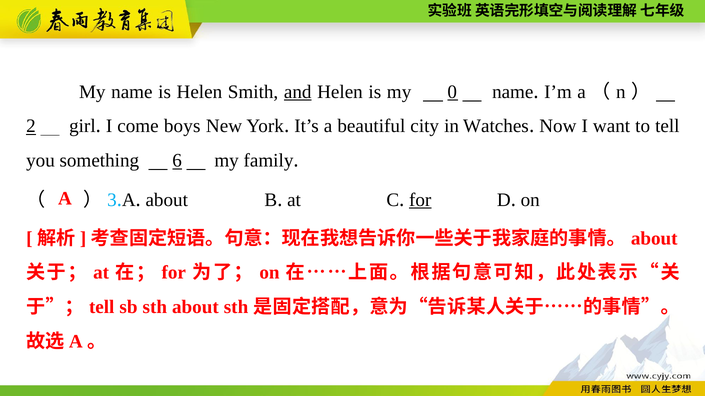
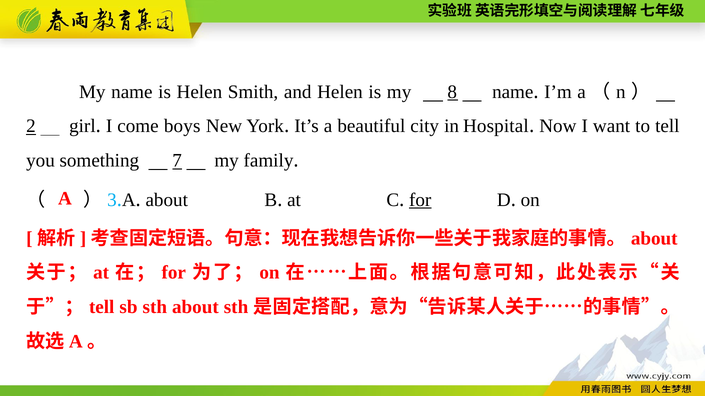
and underline: present -> none
0: 0 -> 8
Watches: Watches -> Hospital
6: 6 -> 7
